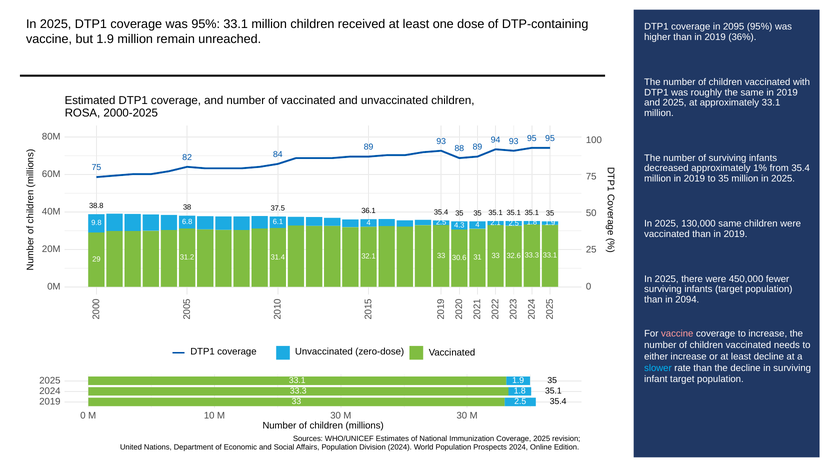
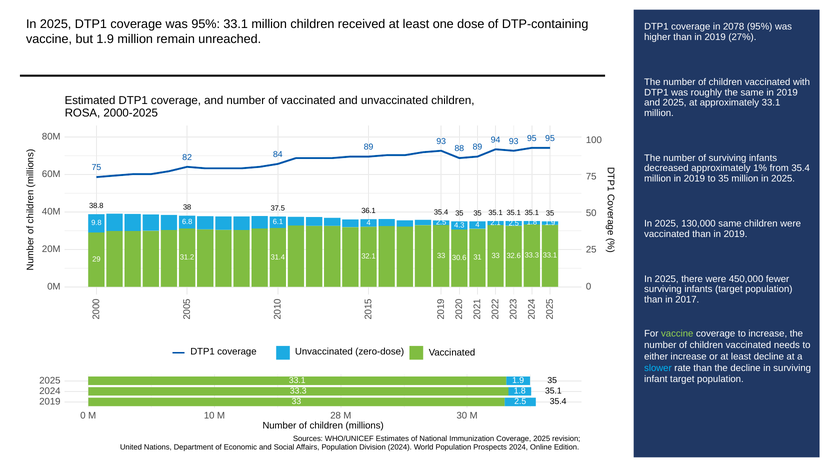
2095: 2095 -> 2078
36%: 36% -> 27%
2094: 2094 -> 2017
vaccine at (677, 333) colour: pink -> light green
10 M 30: 30 -> 28
